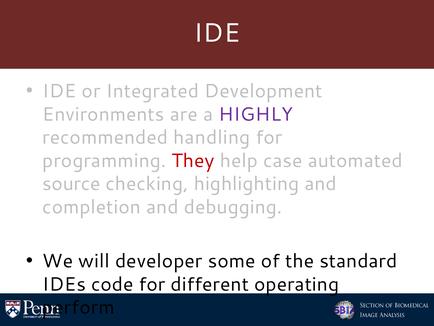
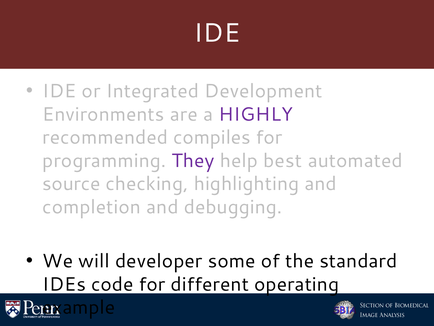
handling: handling -> compiles
They colour: red -> purple
case: case -> best
perform: perform -> example
